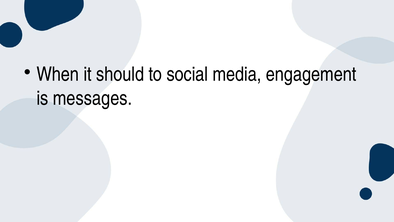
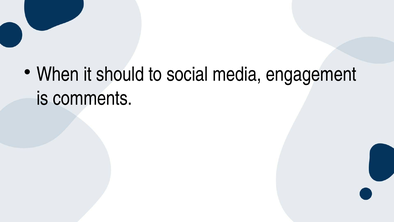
messages: messages -> comments
